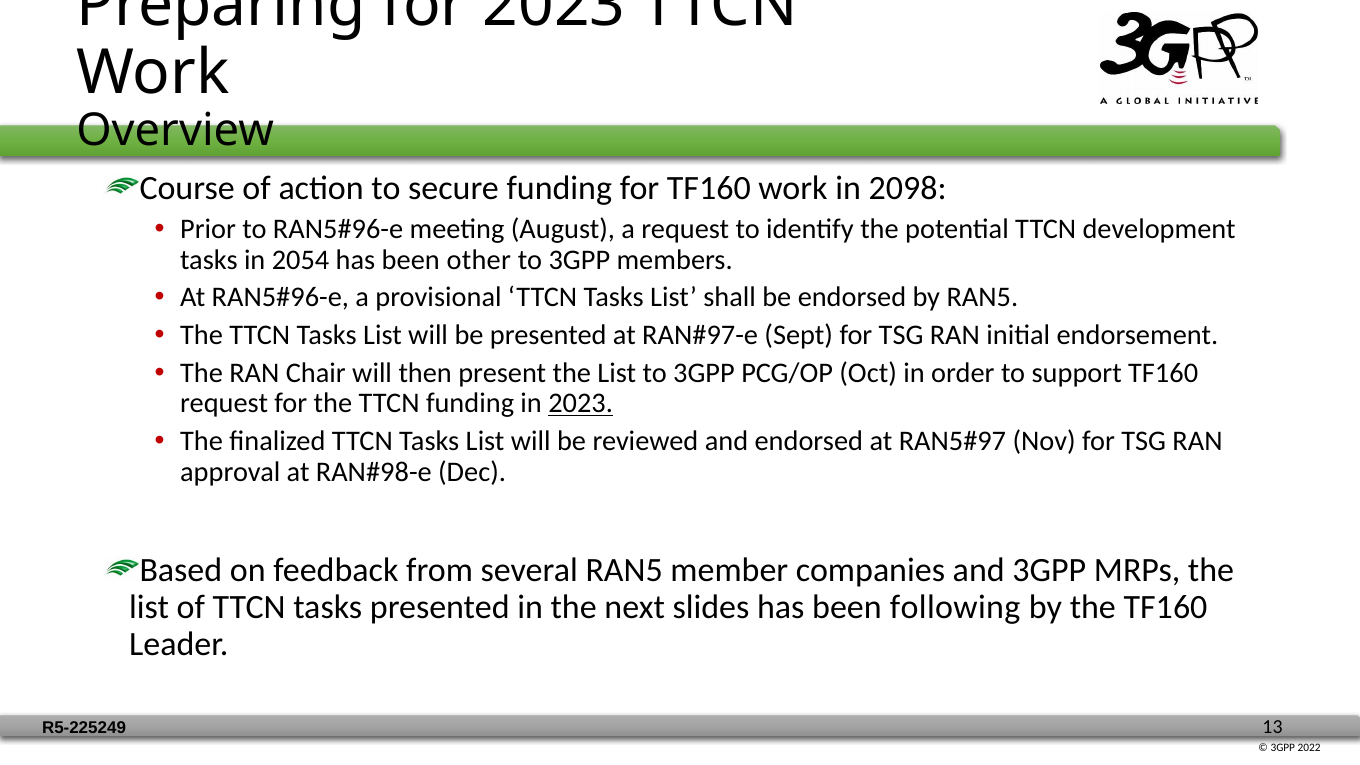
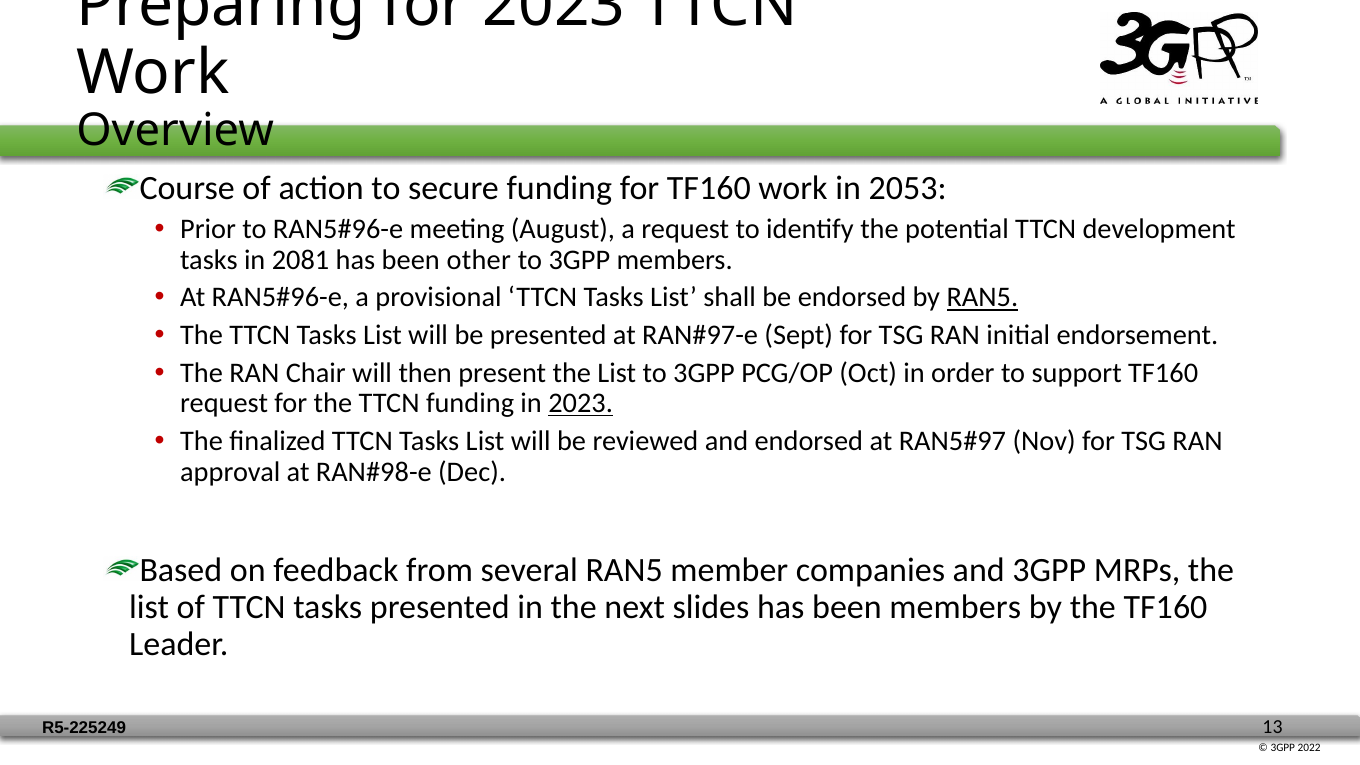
2098: 2098 -> 2053
2054: 2054 -> 2081
RAN5 at (982, 297) underline: none -> present
been following: following -> members
